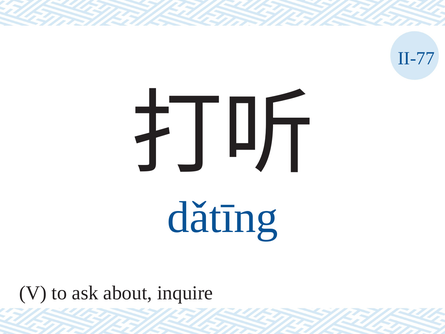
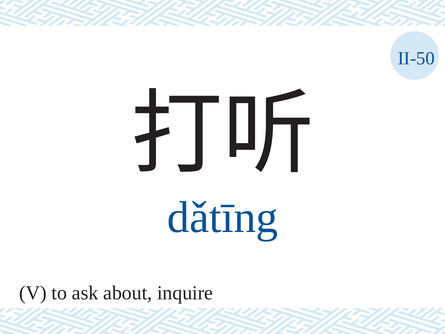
II-77: II-77 -> II-50
